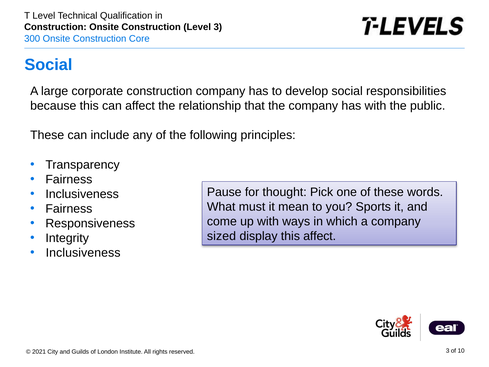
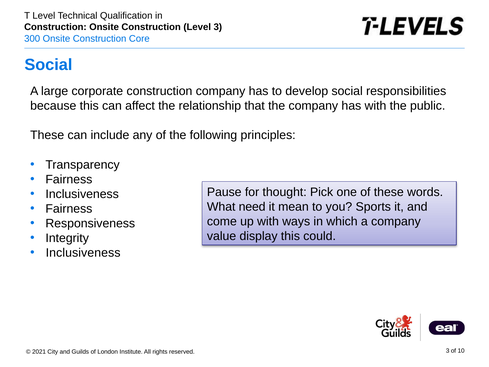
must: must -> need
sized: sized -> value
this affect: affect -> could
